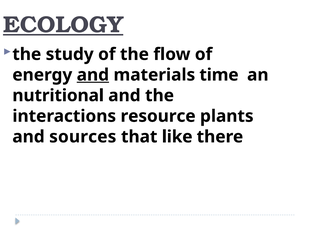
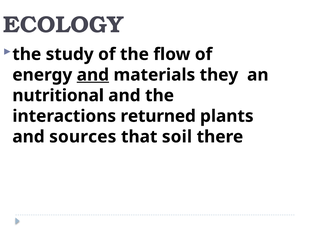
ECOLOGY underline: present -> none
time: time -> they
resource: resource -> returned
like: like -> soil
